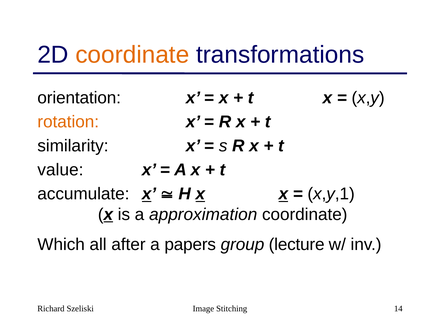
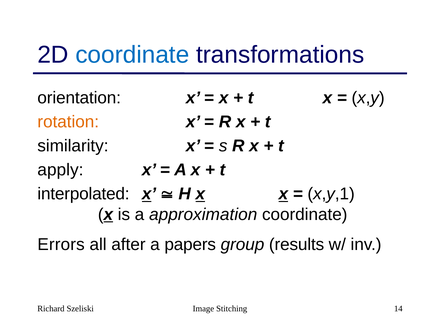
coordinate at (132, 55) colour: orange -> blue
value: value -> apply
accumulate: accumulate -> interpolated
Which: Which -> Errors
lecture: lecture -> results
